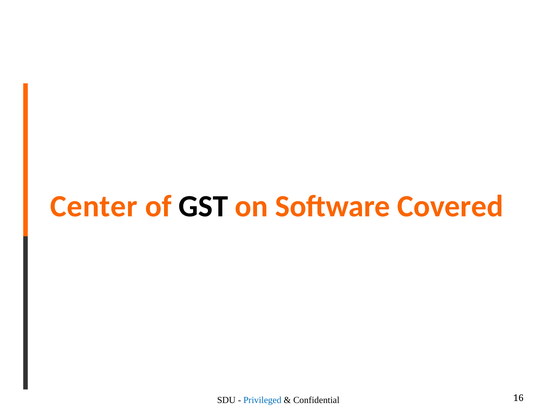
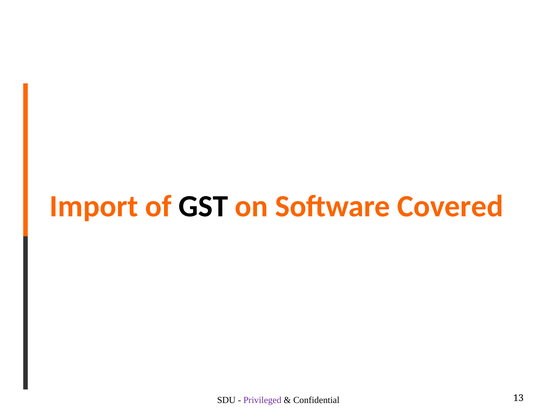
Center: Center -> Import
Privileged colour: blue -> purple
16: 16 -> 13
